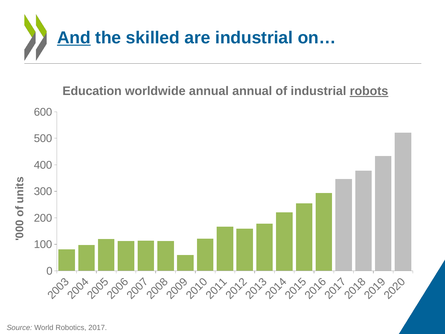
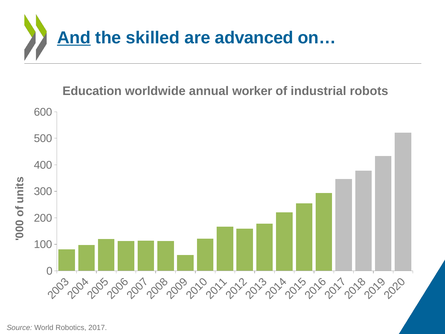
are industrial: industrial -> advanced
annual annual: annual -> worker
robots underline: present -> none
